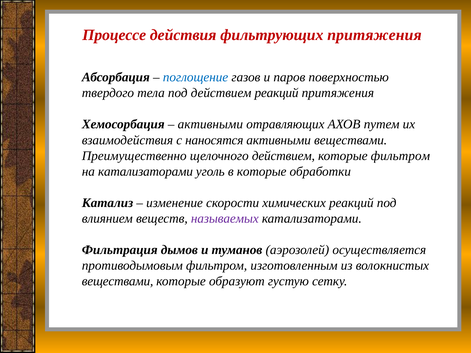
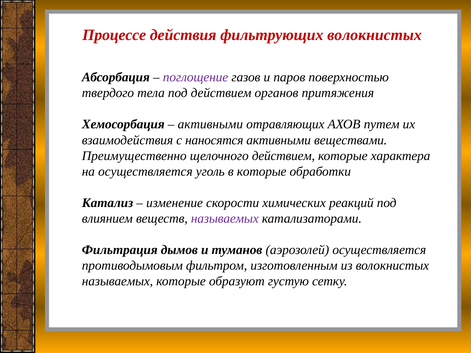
фильтрующих притяжения: притяжения -> волокнистых
поглощение colour: blue -> purple
действием реакций: реакций -> органов
которые фильтром: фильтром -> характера
на катализаторами: катализаторами -> осуществляется
веществами at (118, 281): веществами -> называемых
